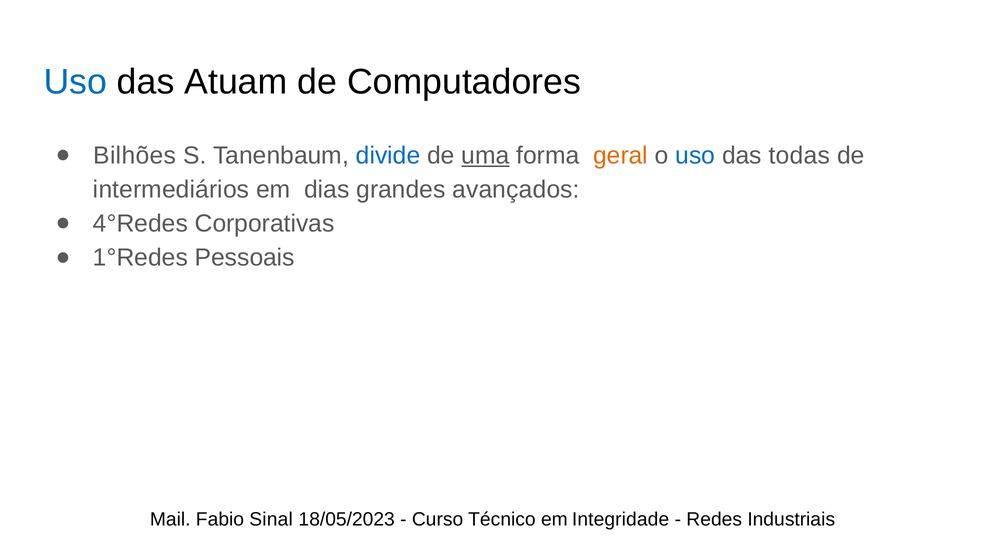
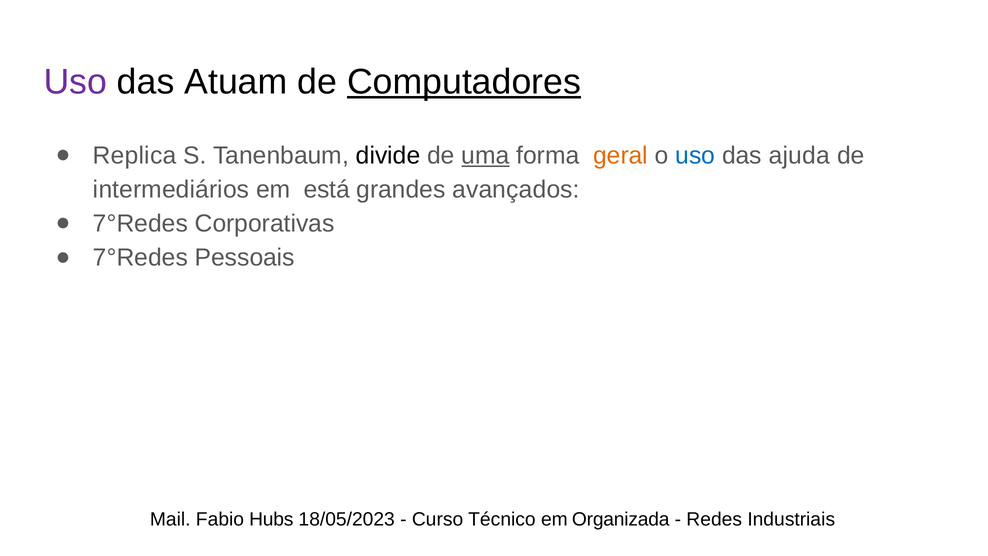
Uso at (75, 82) colour: blue -> purple
Computadores underline: none -> present
Bilhões: Bilhões -> Replica
divide colour: blue -> black
todas: todas -> ajuda
dias: dias -> está
4°Redes at (140, 224): 4°Redes -> 7°Redes
1°Redes at (140, 258): 1°Redes -> 7°Redes
Sinal: Sinal -> Hubs
Integridade: Integridade -> Organizada
